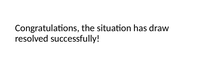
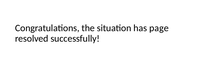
draw: draw -> page
